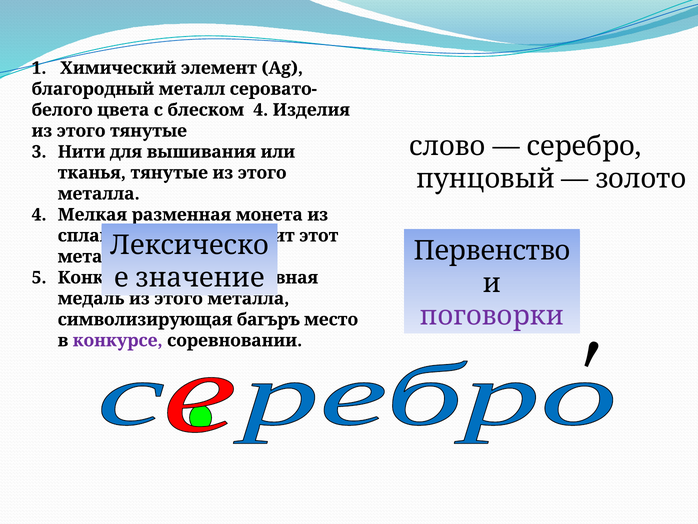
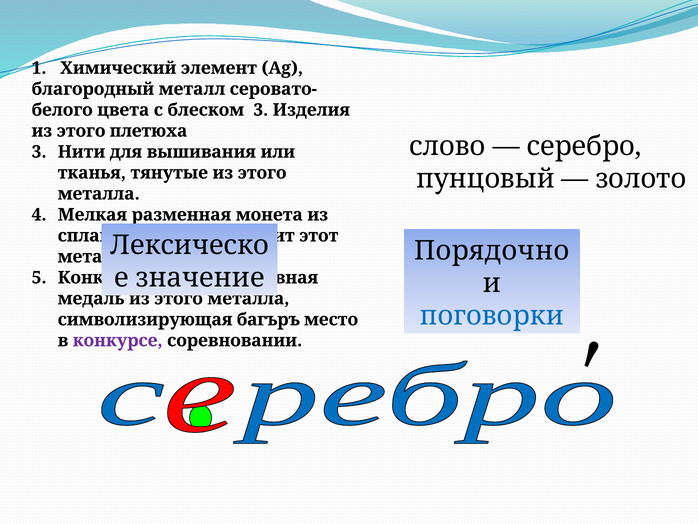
блеском 4: 4 -> 3
этого тянутые: тянутые -> плетюха
Первенство: Первенство -> Порядочно
поговорки colour: purple -> blue
